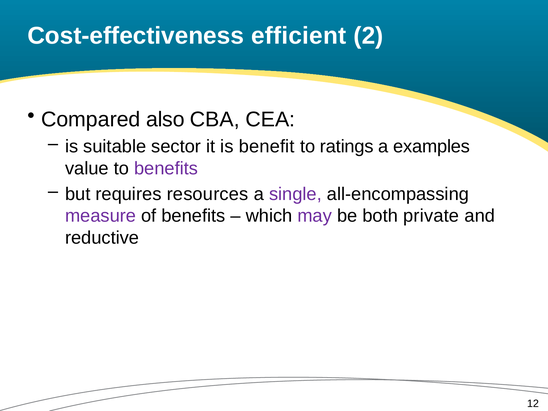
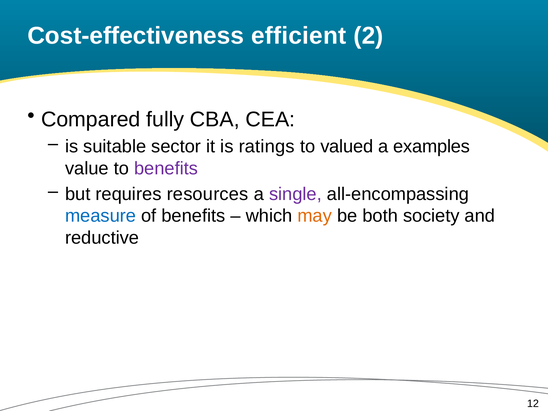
also: also -> fully
benefit: benefit -> ratings
ratings: ratings -> valued
measure colour: purple -> blue
may colour: purple -> orange
private: private -> society
